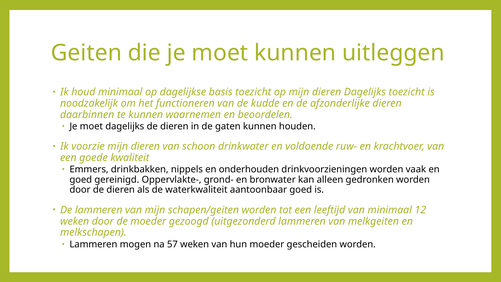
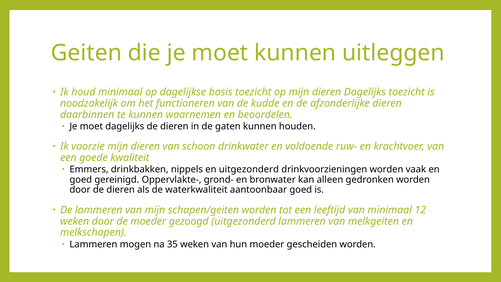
en onderhouden: onderhouden -> uitgezonderd
57: 57 -> 35
